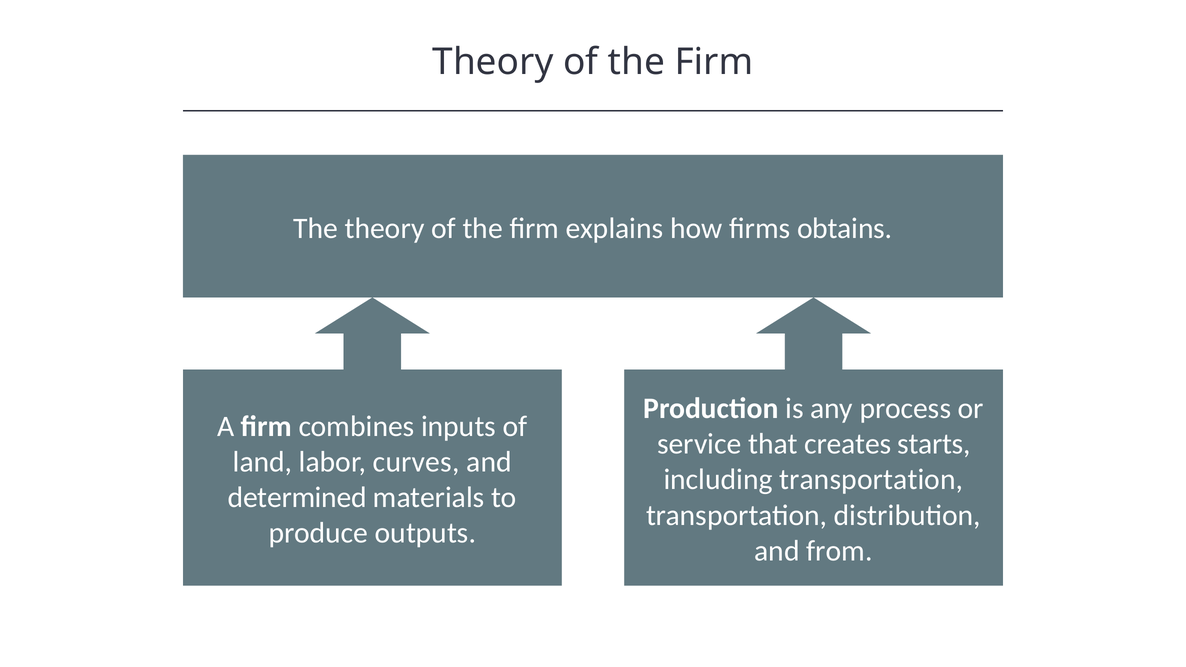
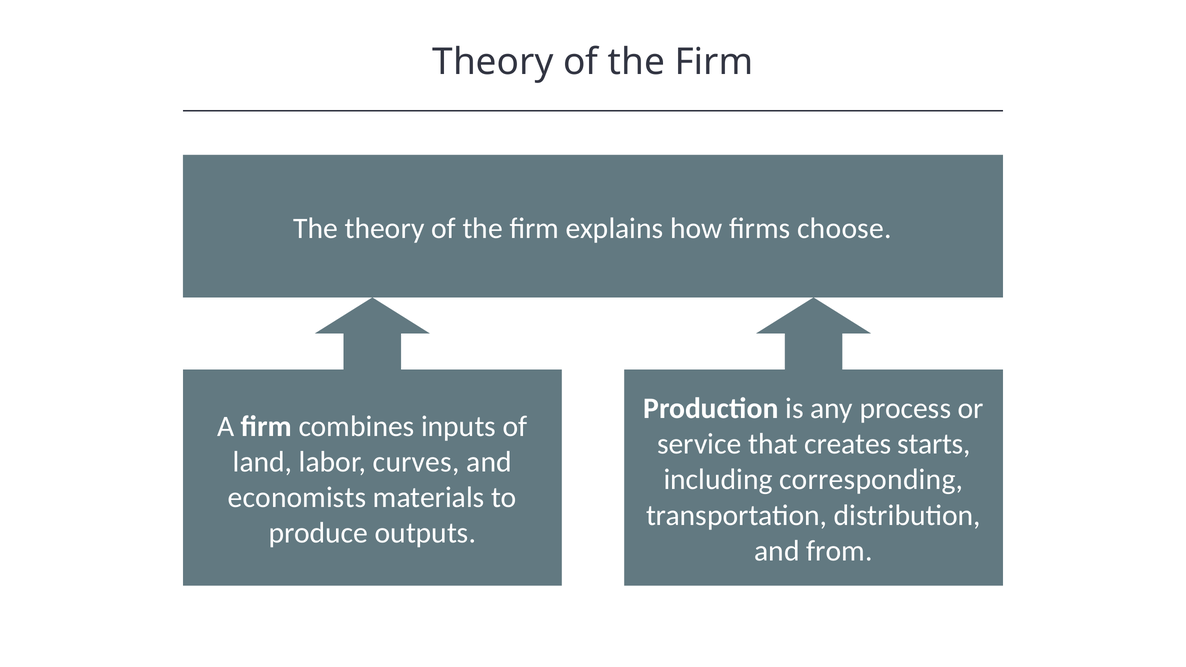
obtains: obtains -> choose
including transportation: transportation -> corresponding
determined: determined -> economists
